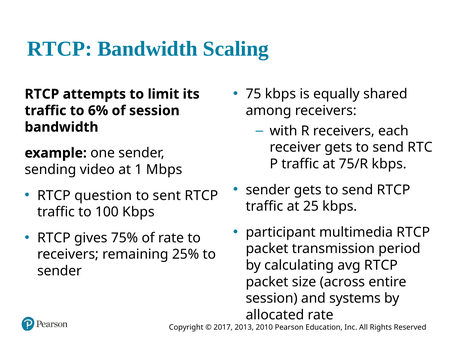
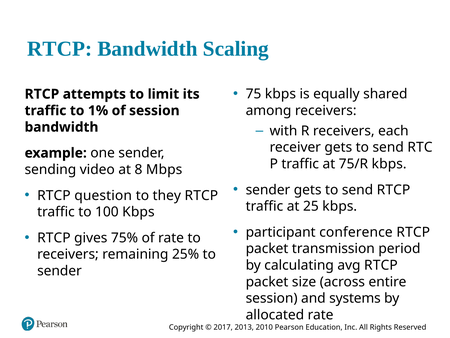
6%: 6% -> 1%
1: 1 -> 8
sent: sent -> they
multimedia: multimedia -> conference
